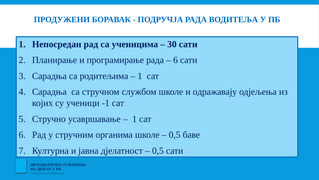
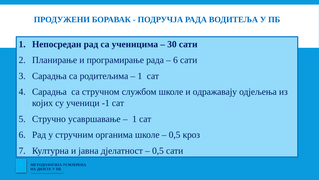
баве: баве -> кроз
